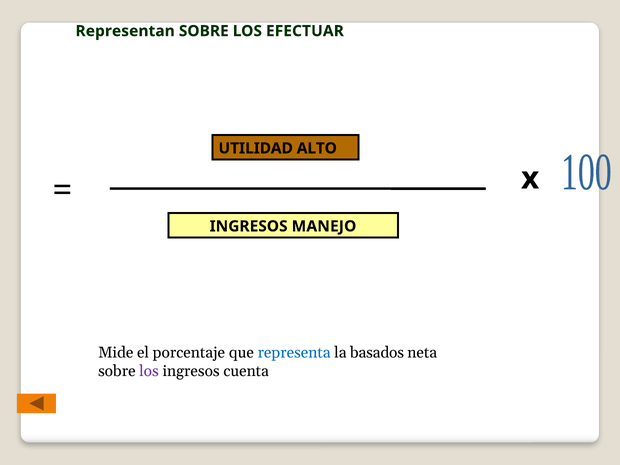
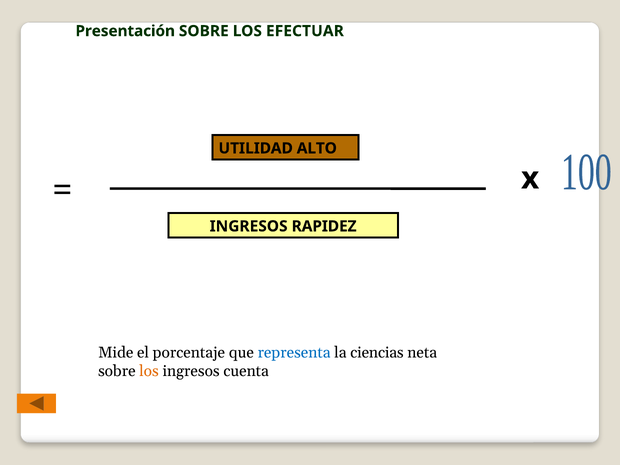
Representan: Representan -> Presentación
MANEJO: MANEJO -> RAPIDEZ
basados: basados -> ciencias
los at (149, 371) colour: purple -> orange
